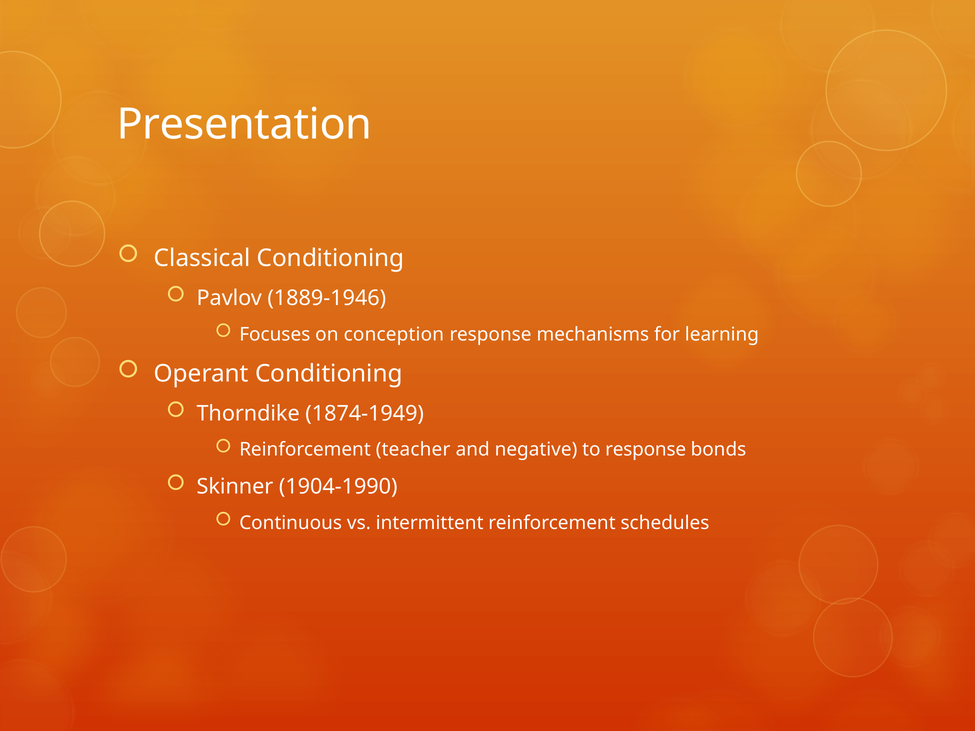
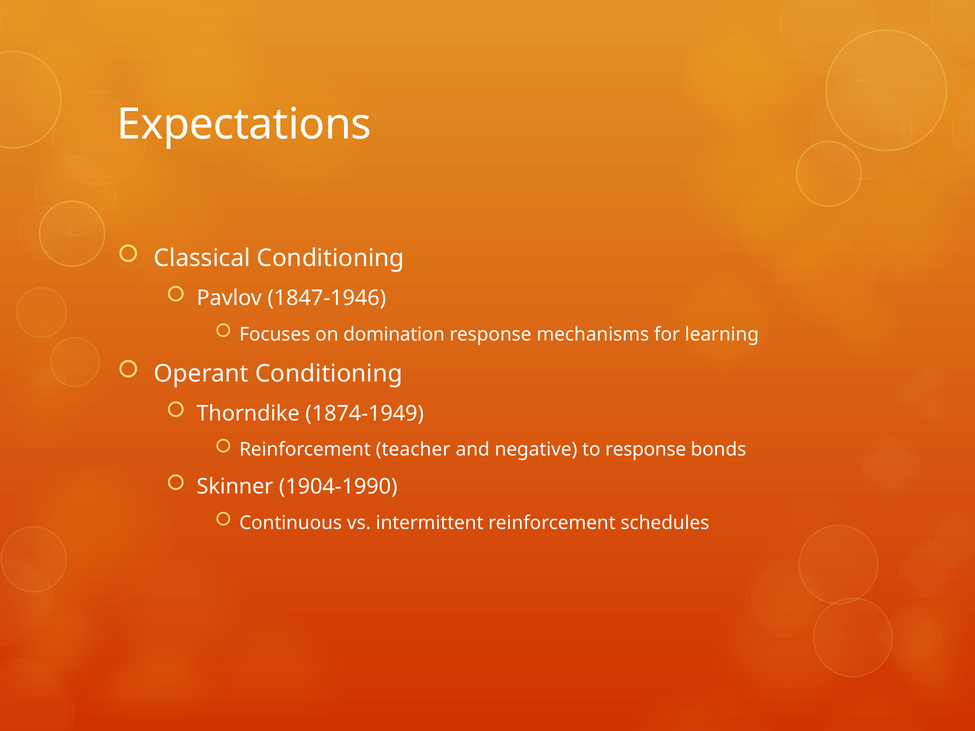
Presentation: Presentation -> Expectations
1889-1946: 1889-1946 -> 1847-1946
conception: conception -> domination
